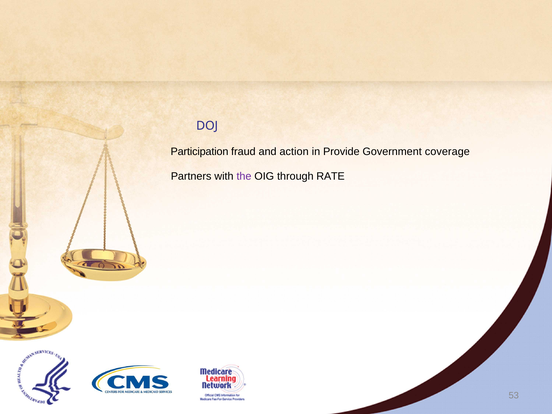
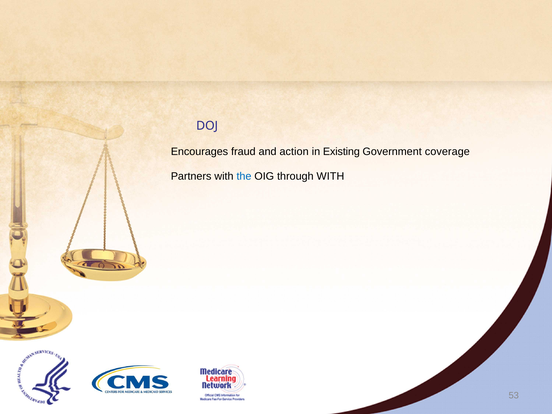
Participation: Participation -> Encourages
Provide: Provide -> Existing
the colour: purple -> blue
through RATE: RATE -> WITH
